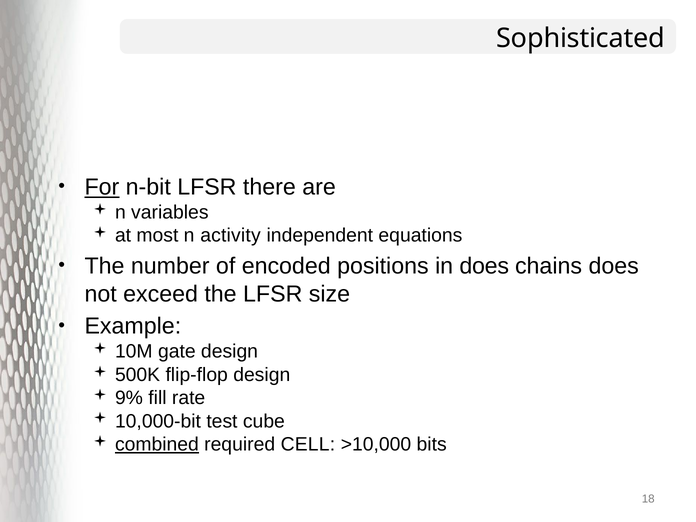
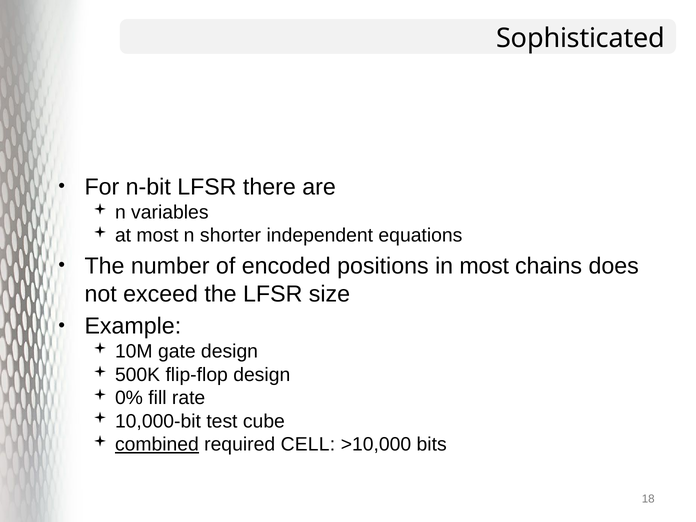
For underline: present -> none
activity: activity -> shorter
in does: does -> most
9%: 9% -> 0%
